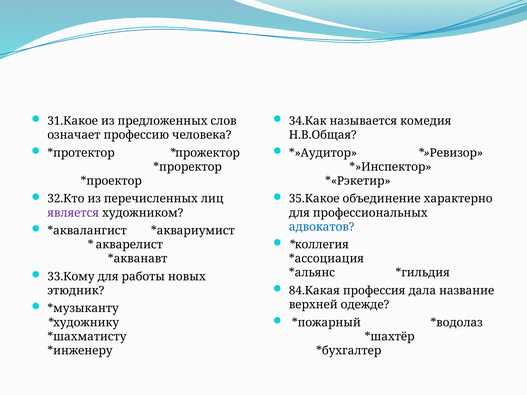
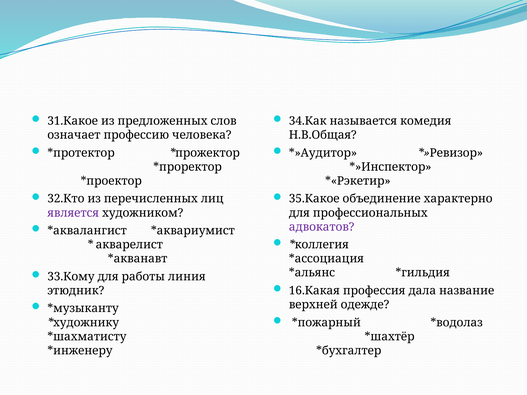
адвокатов colour: blue -> purple
новых: новых -> линия
84.Какая: 84.Какая -> 16.Какая
